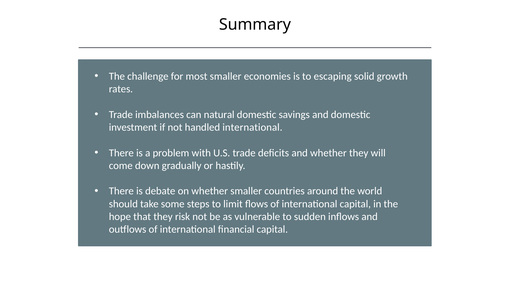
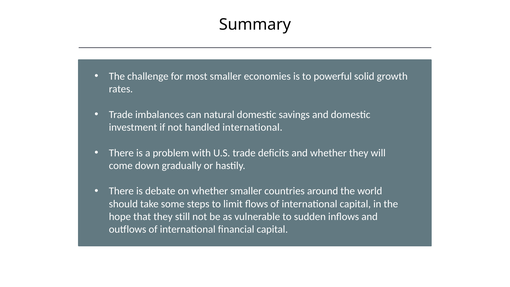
escaping: escaping -> powerful
risk: risk -> still
